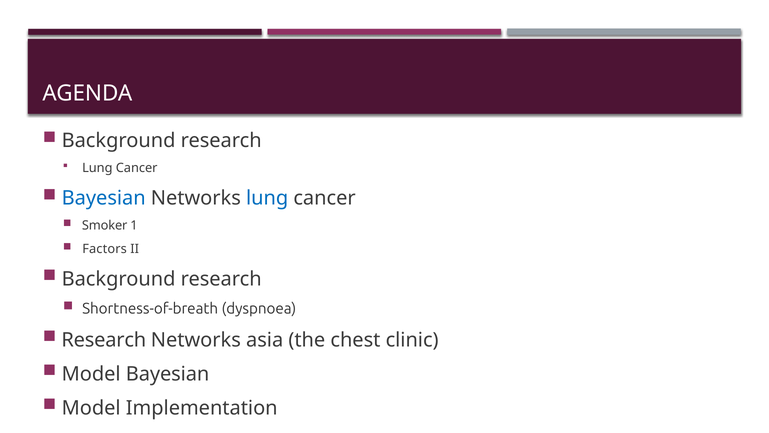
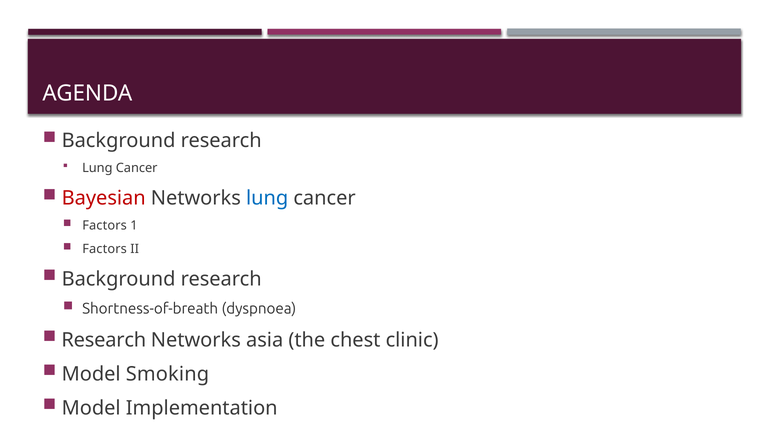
Bayesian at (104, 198) colour: blue -> red
Smoker at (105, 225): Smoker -> Factors
Model Bayesian: Bayesian -> Smoking
